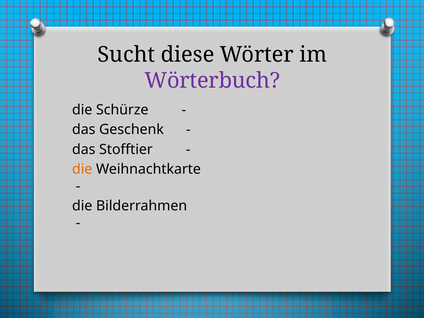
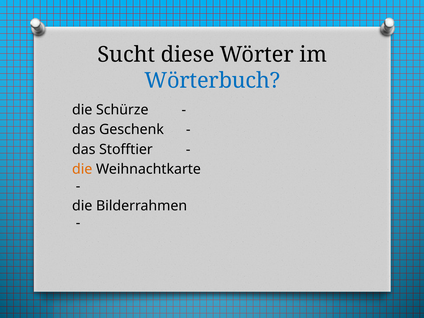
Wörterbuch colour: purple -> blue
